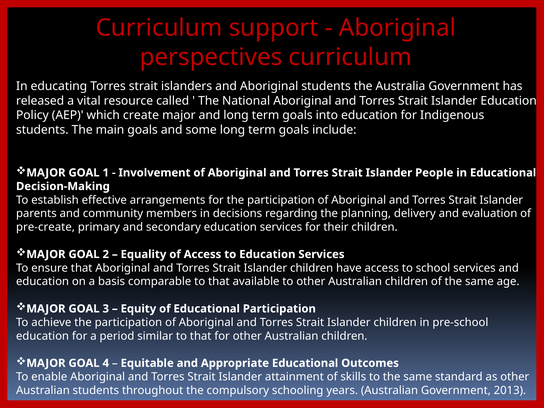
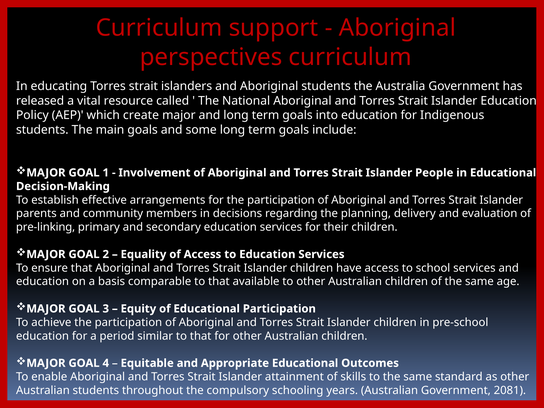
pre-create: pre-create -> pre-linking
2013: 2013 -> 2081
